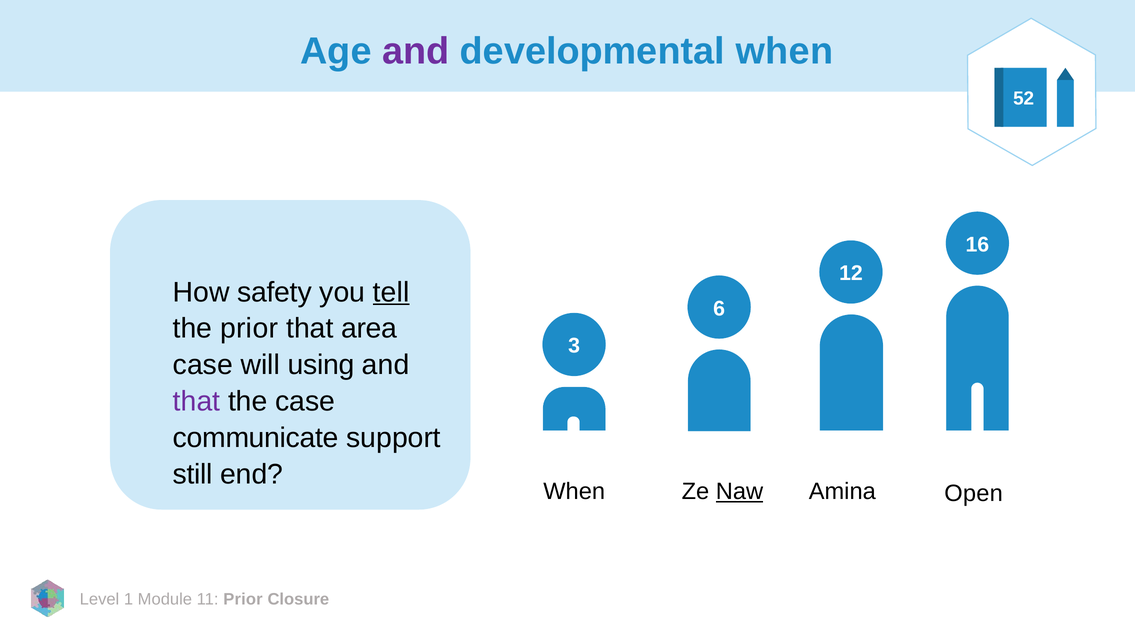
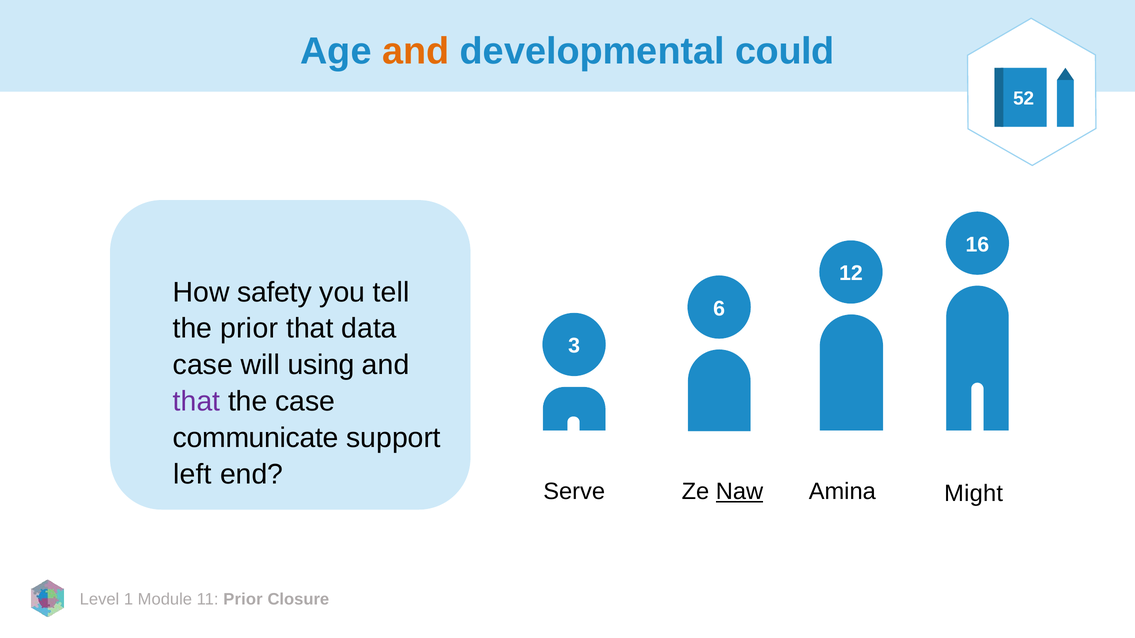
and at (416, 51) colour: purple -> orange
developmental when: when -> could
tell underline: present -> none
area: area -> data
still: still -> left
When at (574, 492): When -> Serve
Open: Open -> Might
